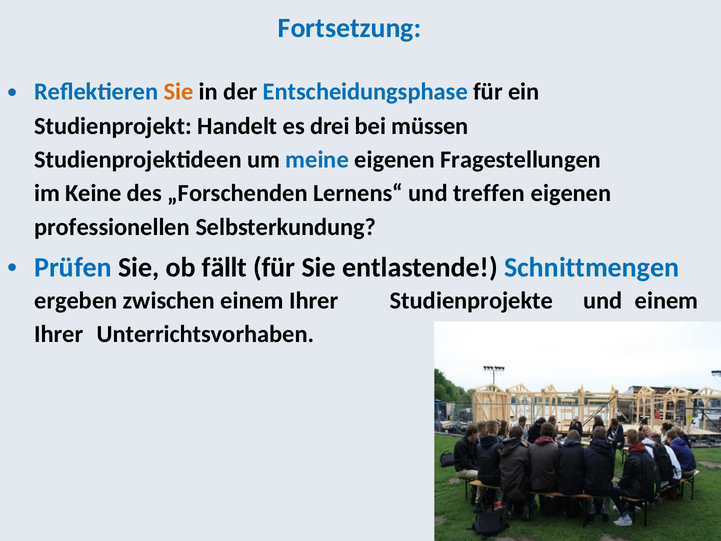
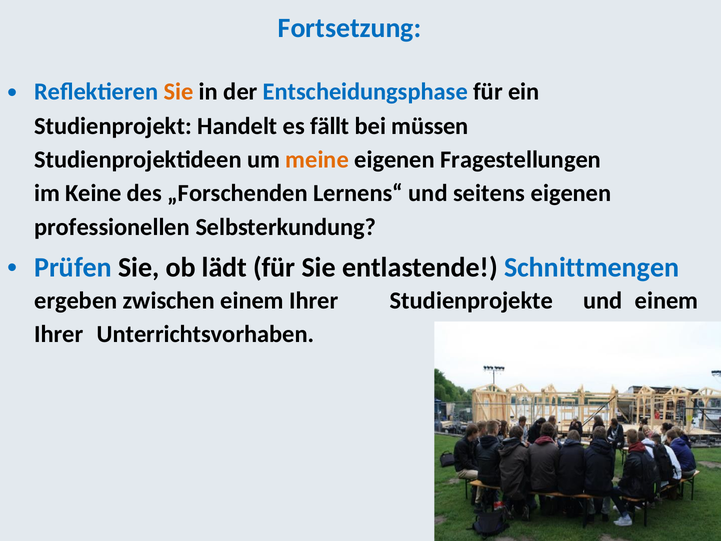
drei: drei -> fällt
meine colour: blue -> orange
treffen: treffen -> seitens
fällt: fällt -> lädt
